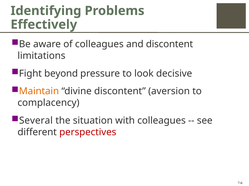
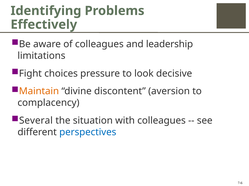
and discontent: discontent -> leadership
beyond: beyond -> choices
perspectives colour: red -> blue
